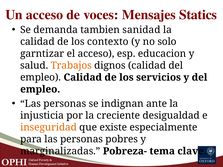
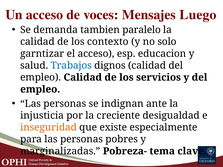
Statics: Statics -> Luego
sanidad: sanidad -> paralelo
Trabajos colour: orange -> blue
